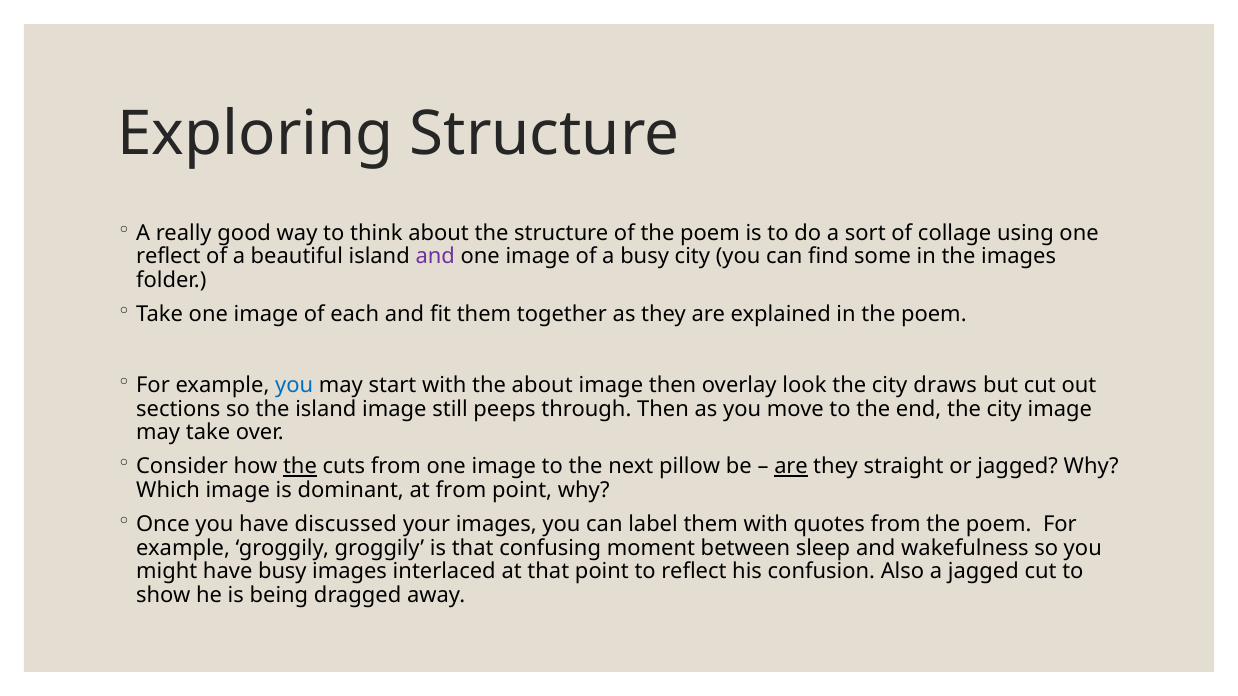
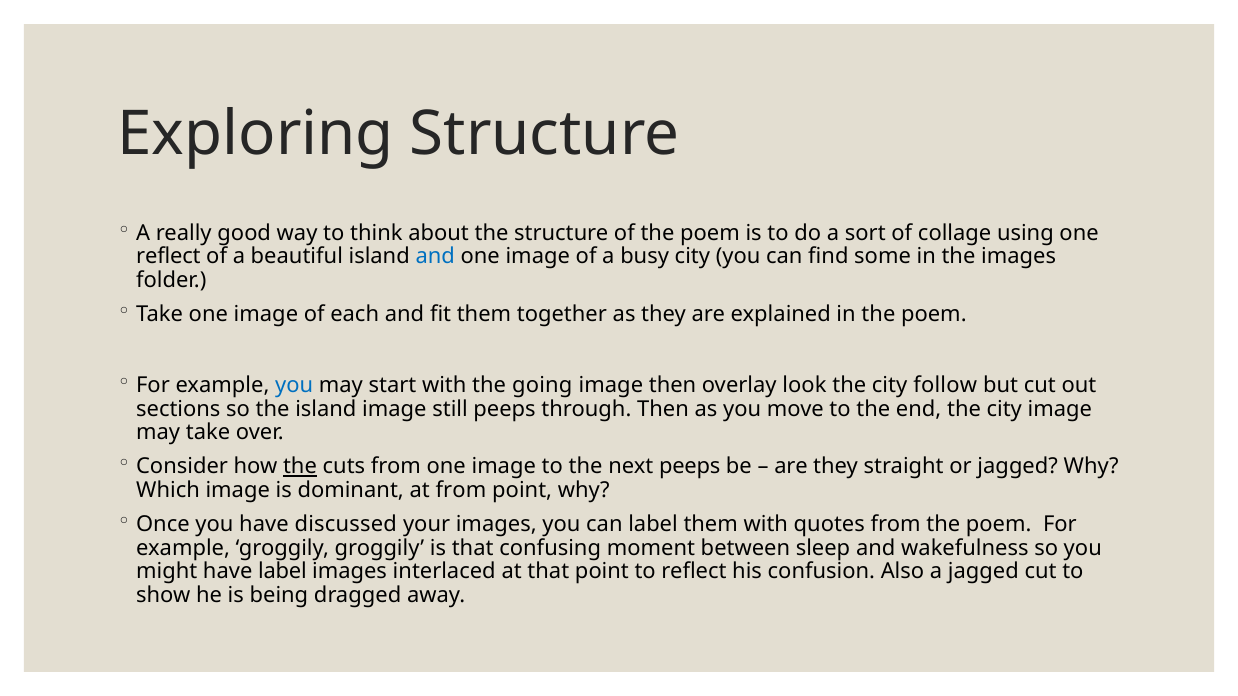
and at (435, 257) colour: purple -> blue
the about: about -> going
draws: draws -> follow
next pillow: pillow -> peeps
are at (791, 467) underline: present -> none
have busy: busy -> label
